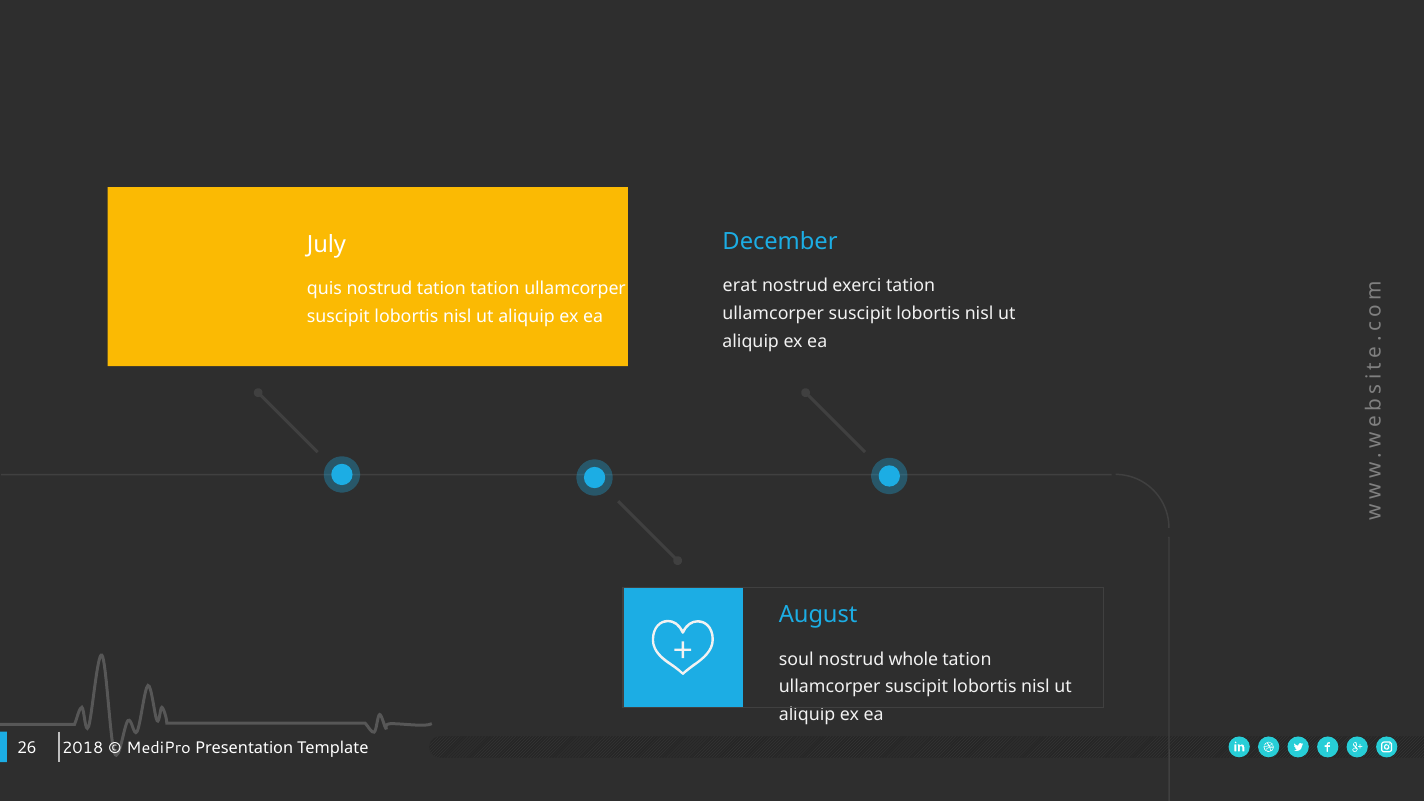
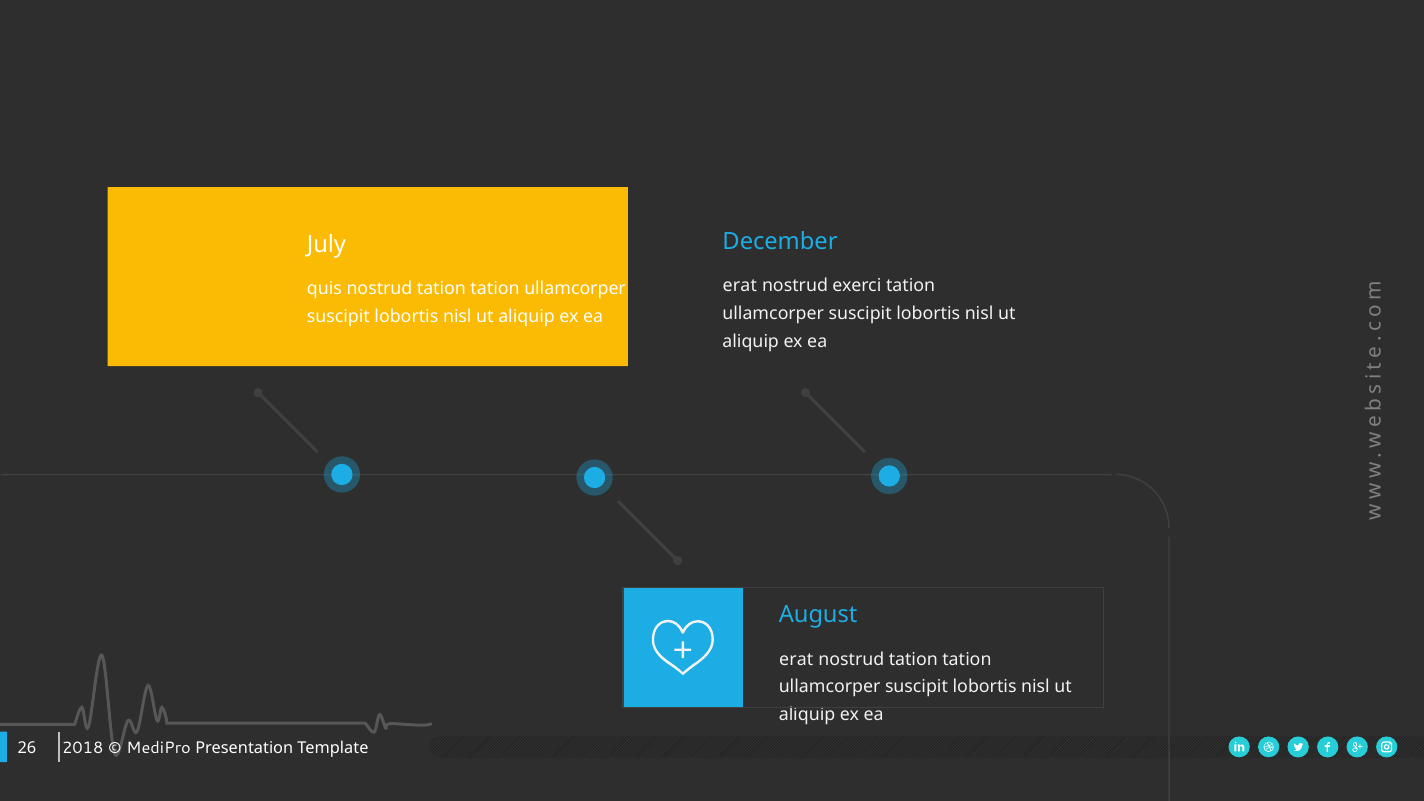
soul at (796, 659): soul -> erat
whole at (913, 659): whole -> tation
